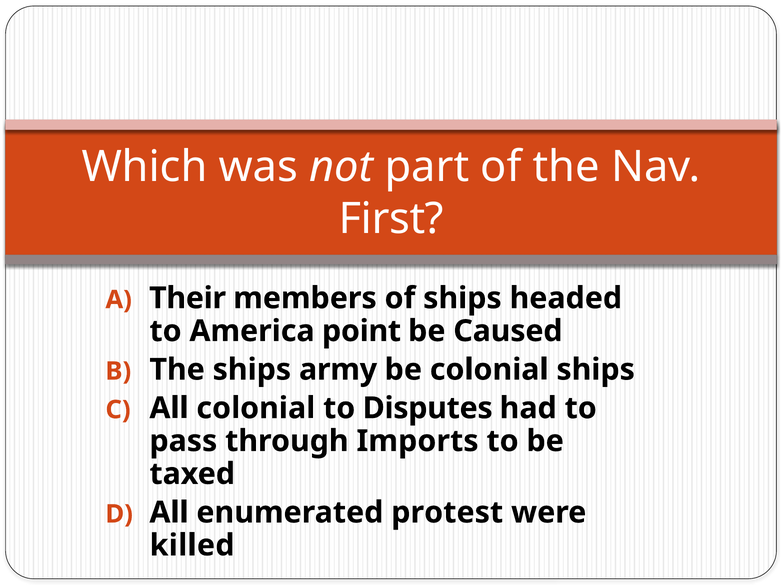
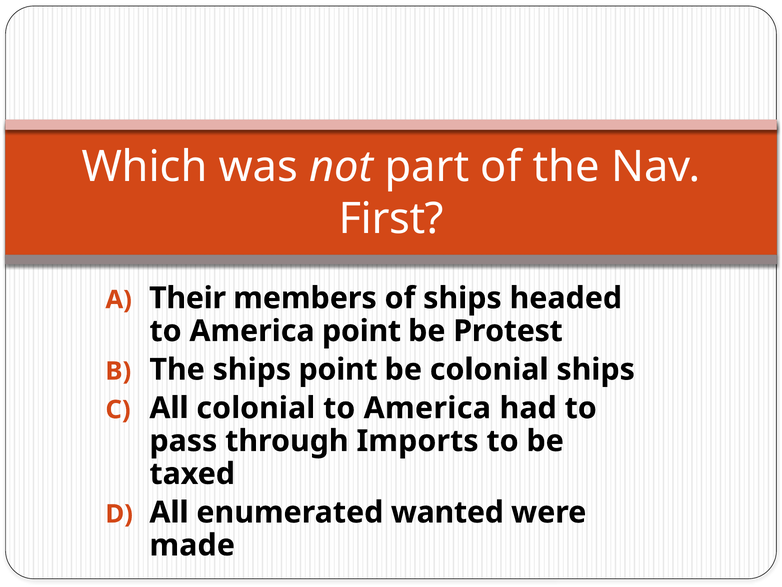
Caused: Caused -> Protest
ships army: army -> point
Disputes at (428, 408): Disputes -> America
protest: protest -> wanted
killed: killed -> made
